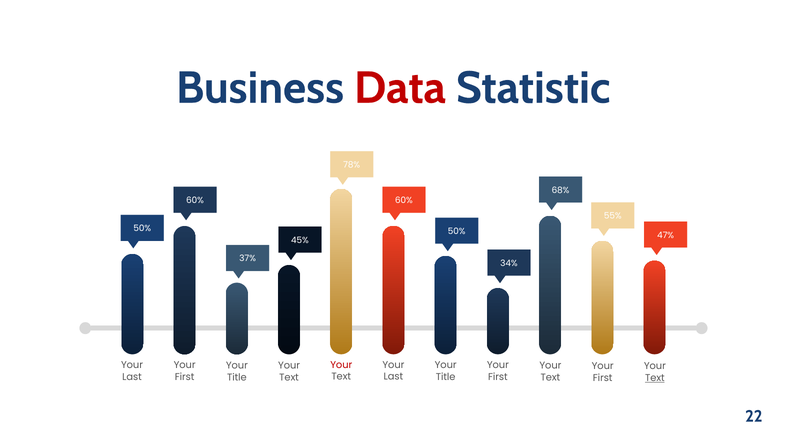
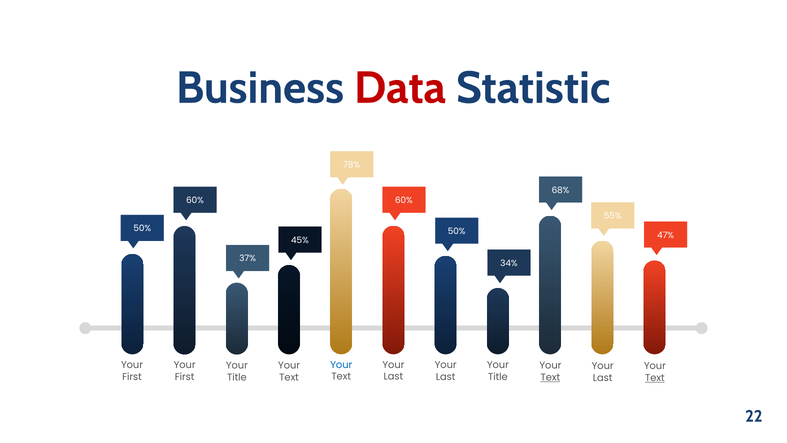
Your at (341, 365) colour: red -> blue
Last at (132, 377): Last -> First
Title at (446, 377): Title -> Last
First at (498, 377): First -> Title
Text at (550, 377) underline: none -> present
First at (603, 378): First -> Last
